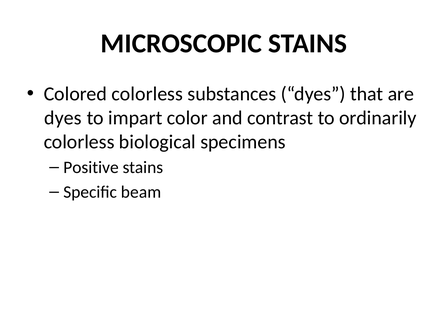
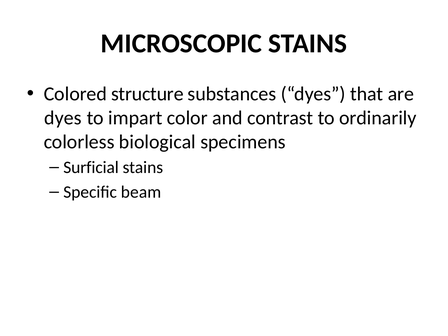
Colored colorless: colorless -> structure
Positive: Positive -> Surficial
